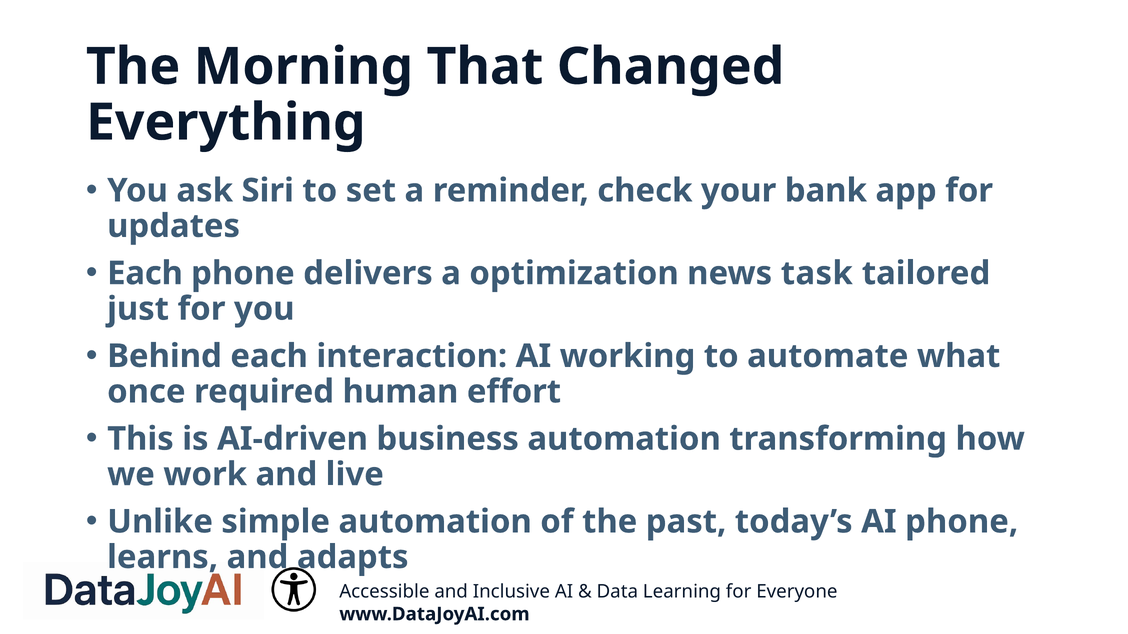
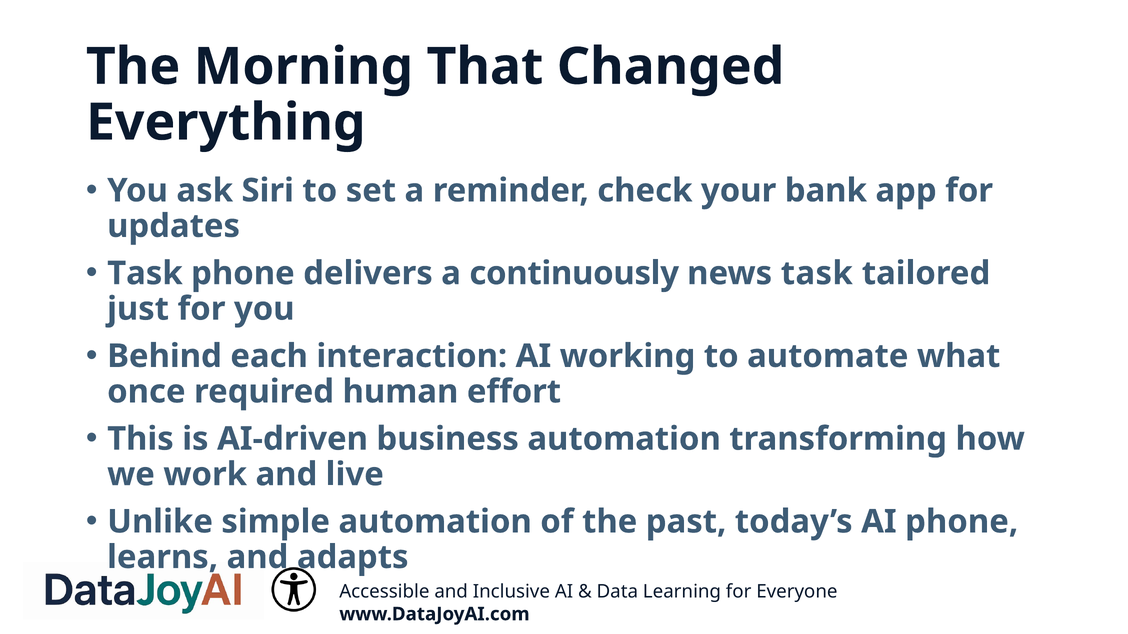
Each at (145, 274): Each -> Task
optimization: optimization -> continuously
